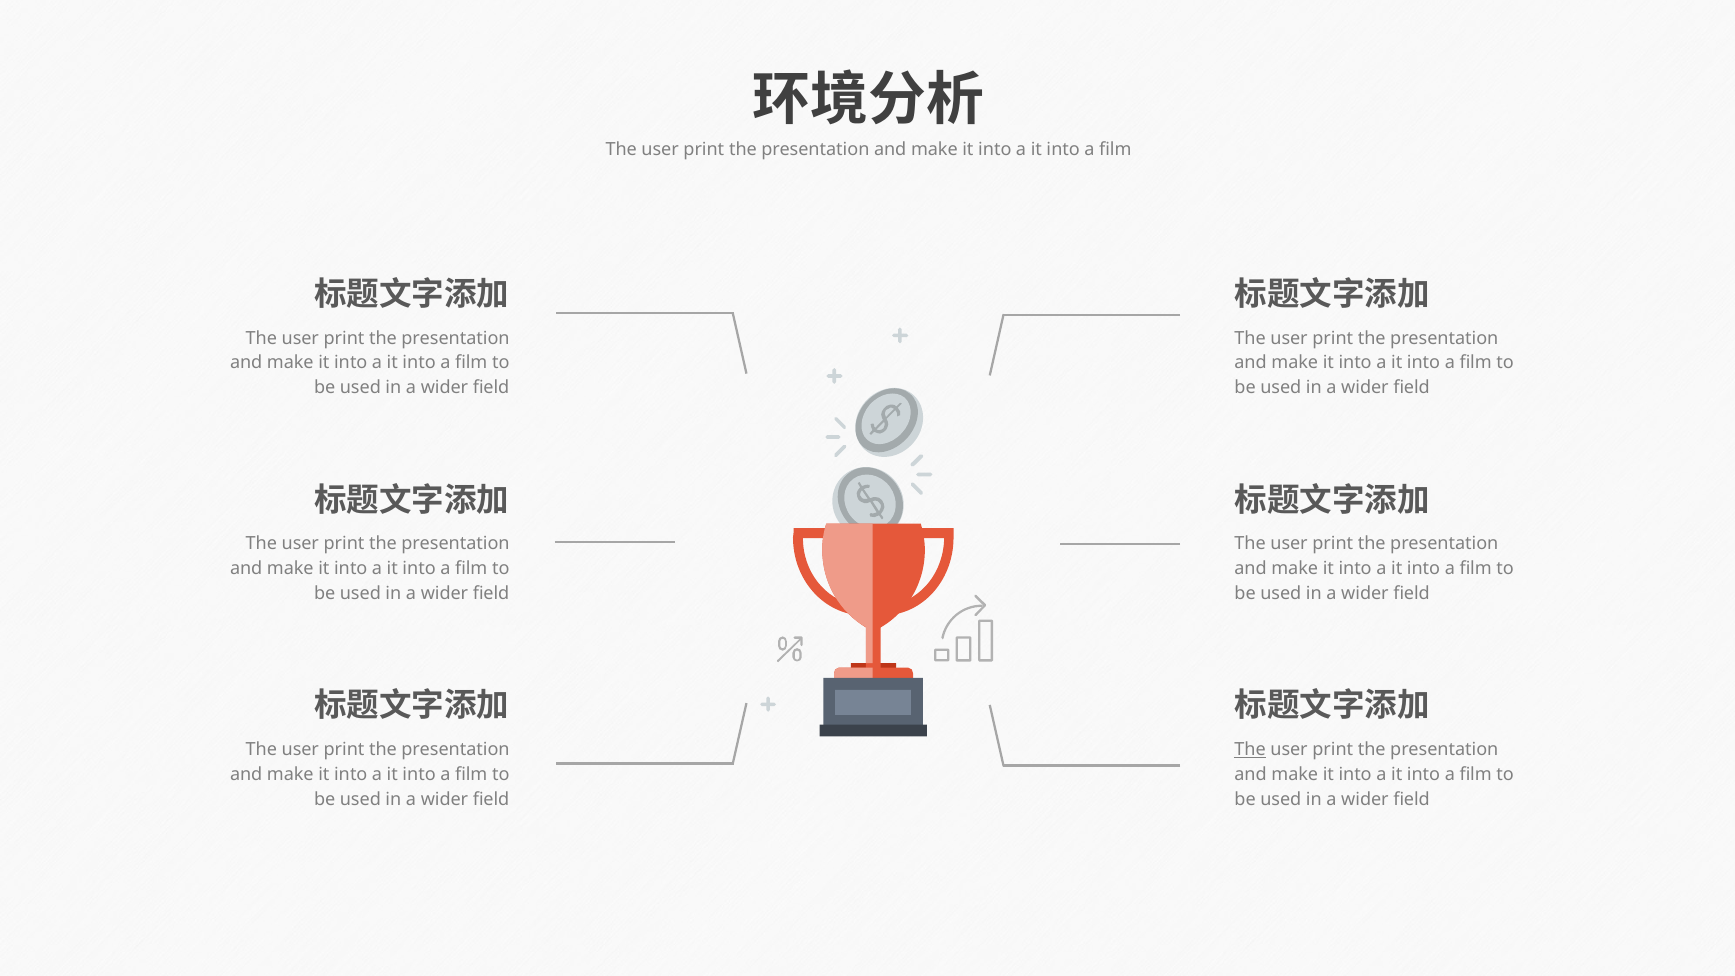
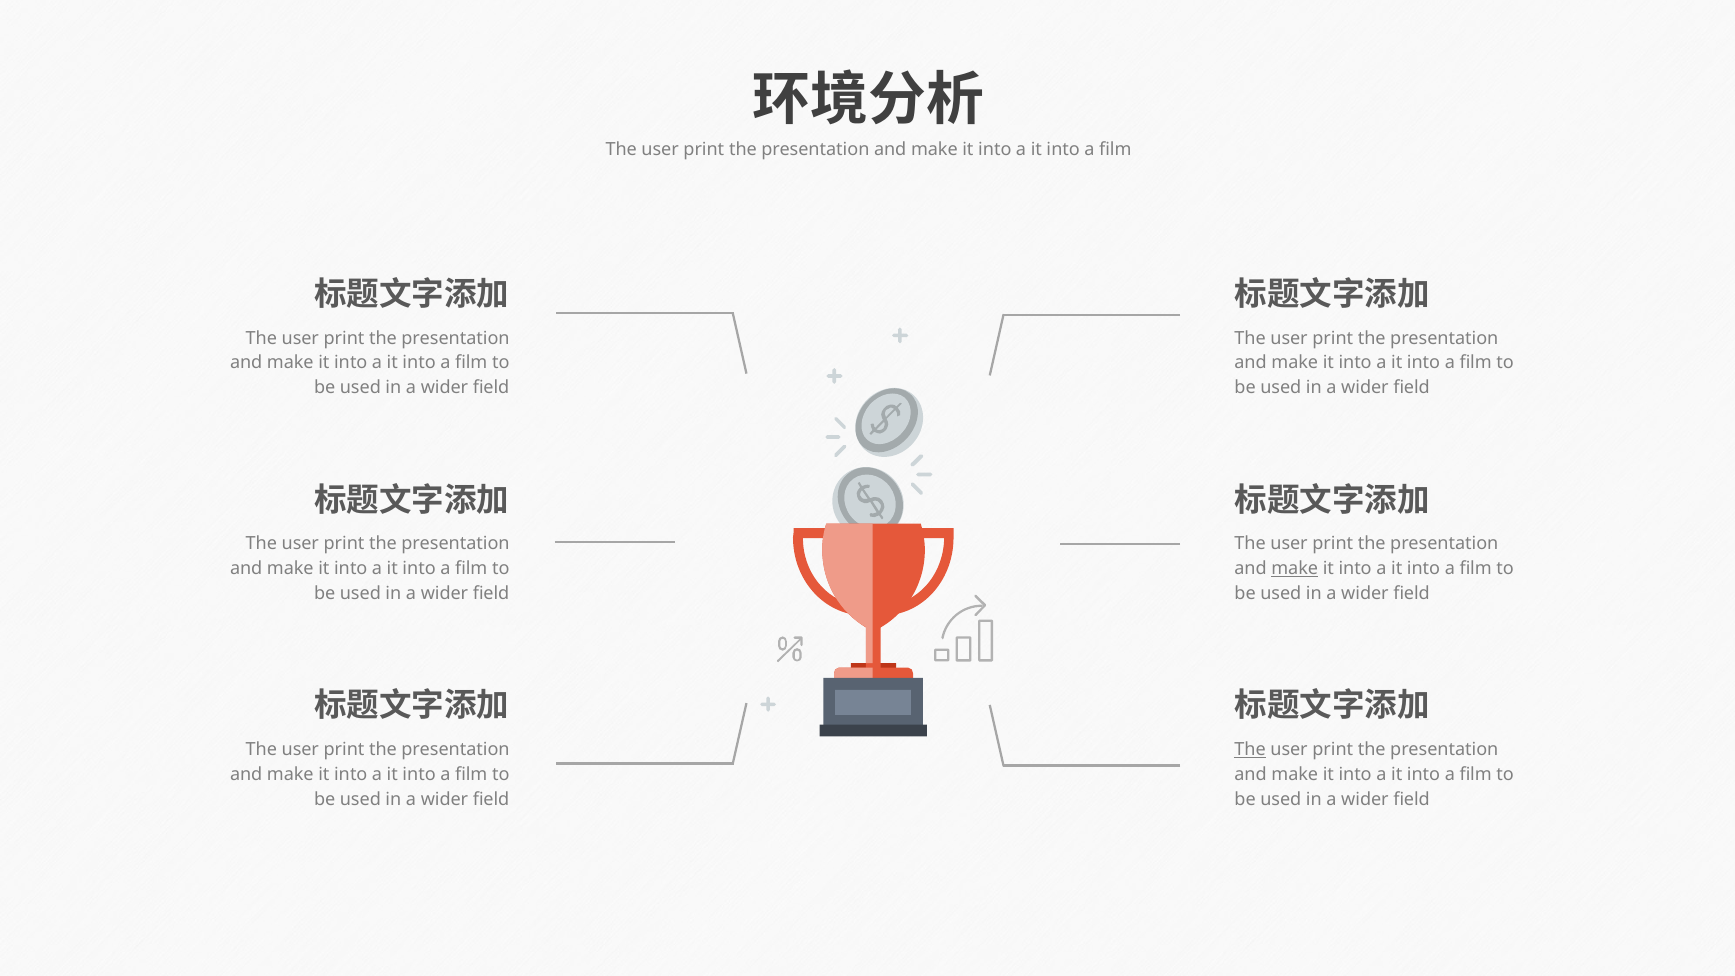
make at (1295, 569) underline: none -> present
